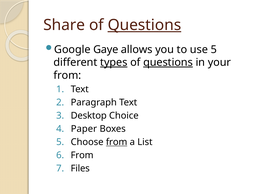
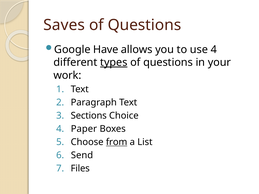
Share: Share -> Saves
Questions at (144, 25) underline: present -> none
Gaye: Gaye -> Have
use 5: 5 -> 4
questions at (168, 62) underline: present -> none
from at (67, 75): from -> work
Desktop: Desktop -> Sections
From at (82, 155): From -> Send
